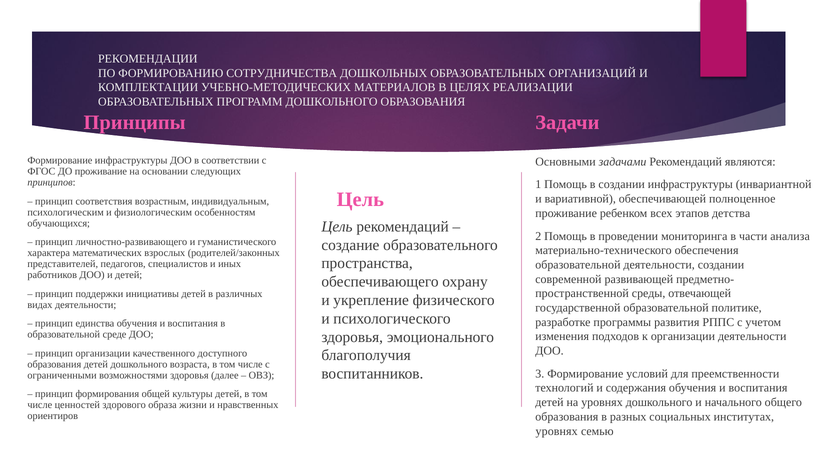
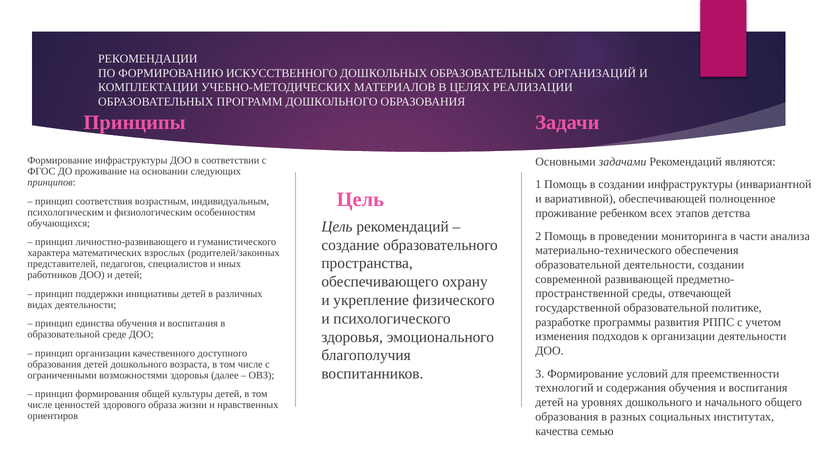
СОТРУДНИЧЕСТВА: СОТРУДНИЧЕСТВА -> ИСКУССТВЕННОГО
уровнях at (557, 431): уровнях -> качества
